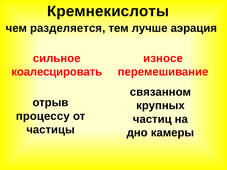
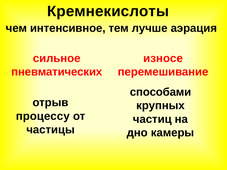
разделяется: разделяется -> интенсивное
коалесцировать: коалесцировать -> пневматических
связанном: связанном -> способами
